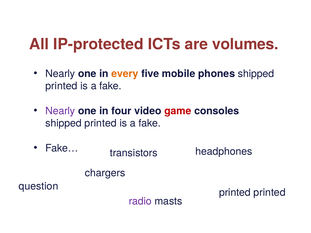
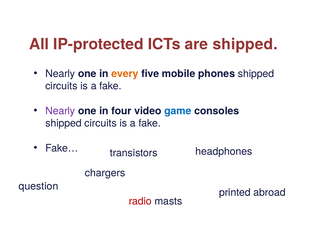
are volumes: volumes -> shipped
printed at (61, 86): printed -> circuits
game colour: red -> blue
printed at (101, 123): printed -> circuits
printed printed: printed -> abroad
radio colour: purple -> red
